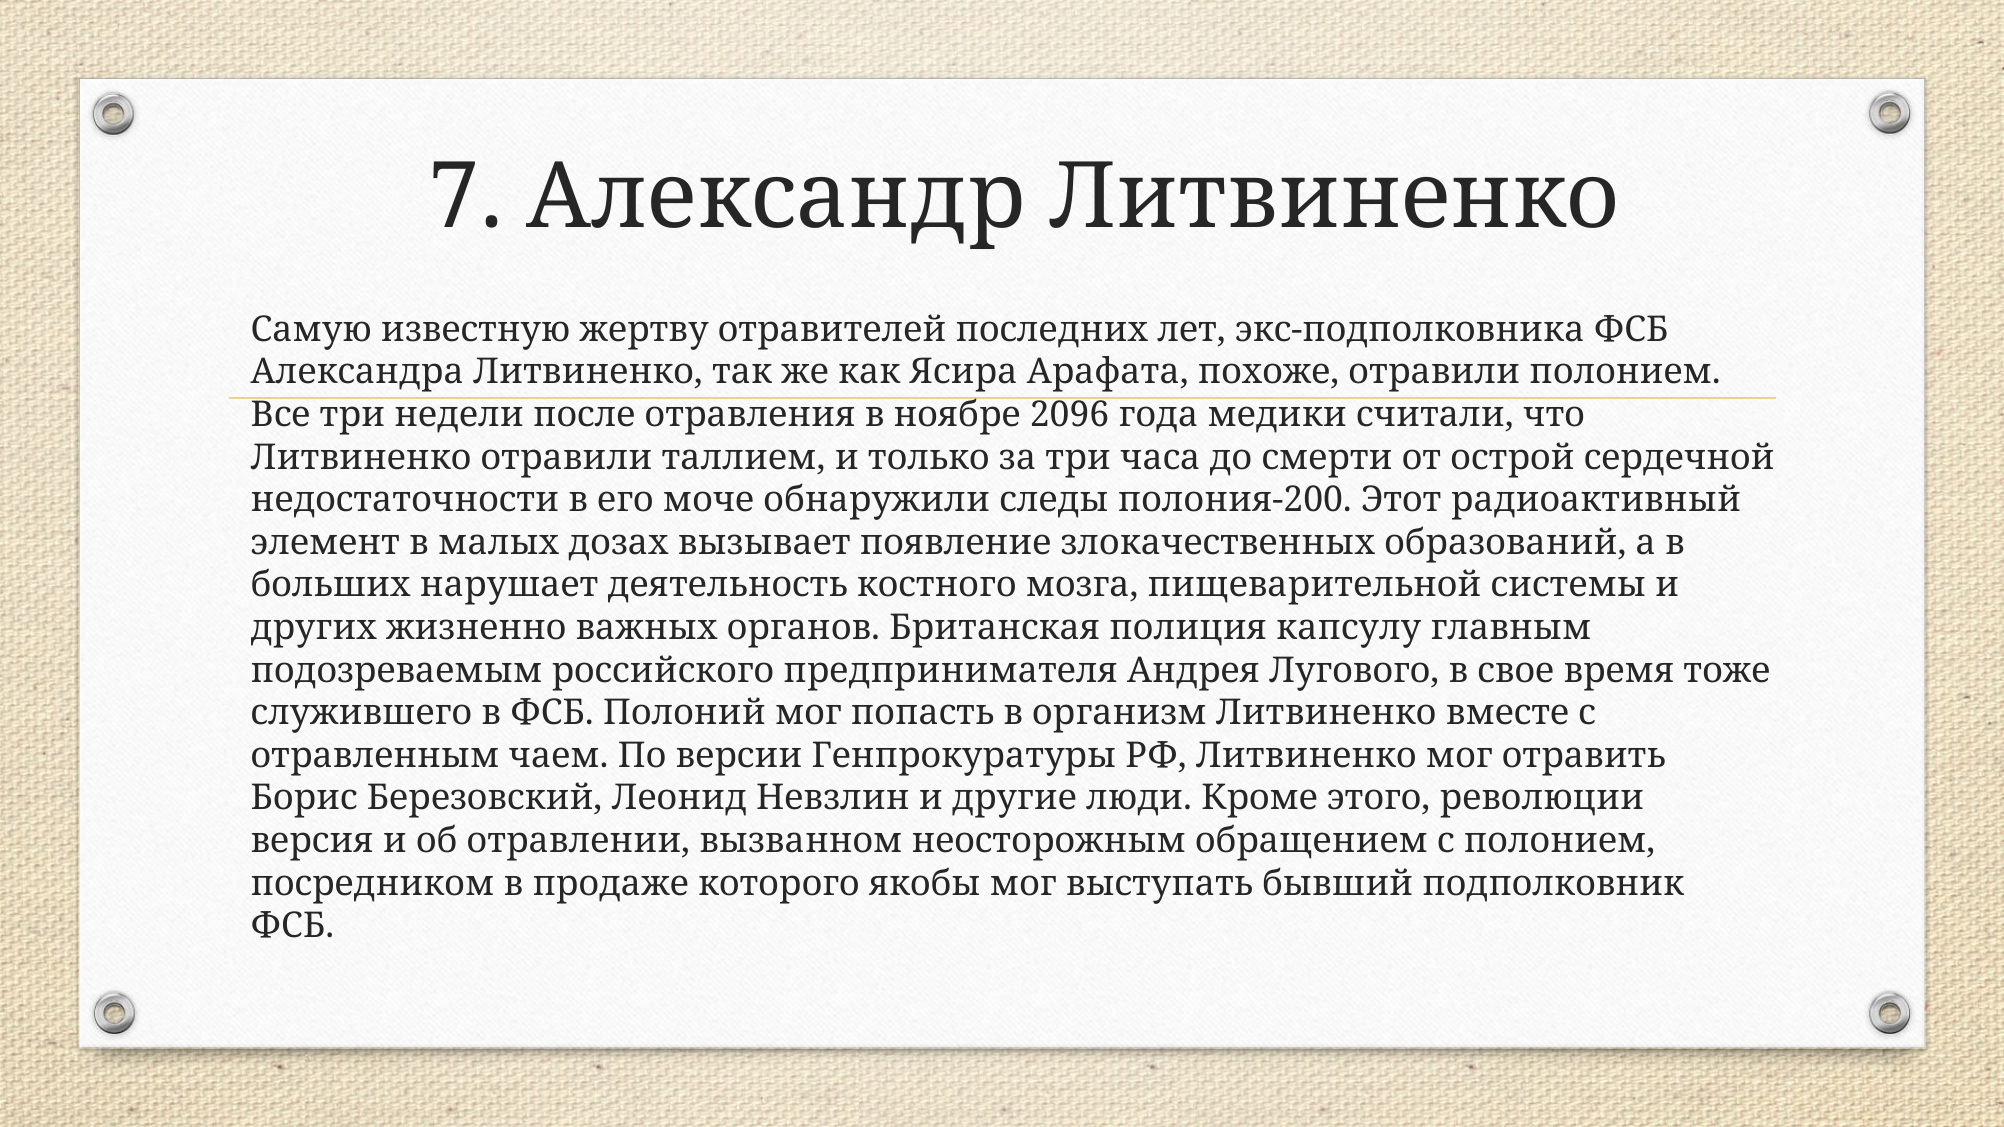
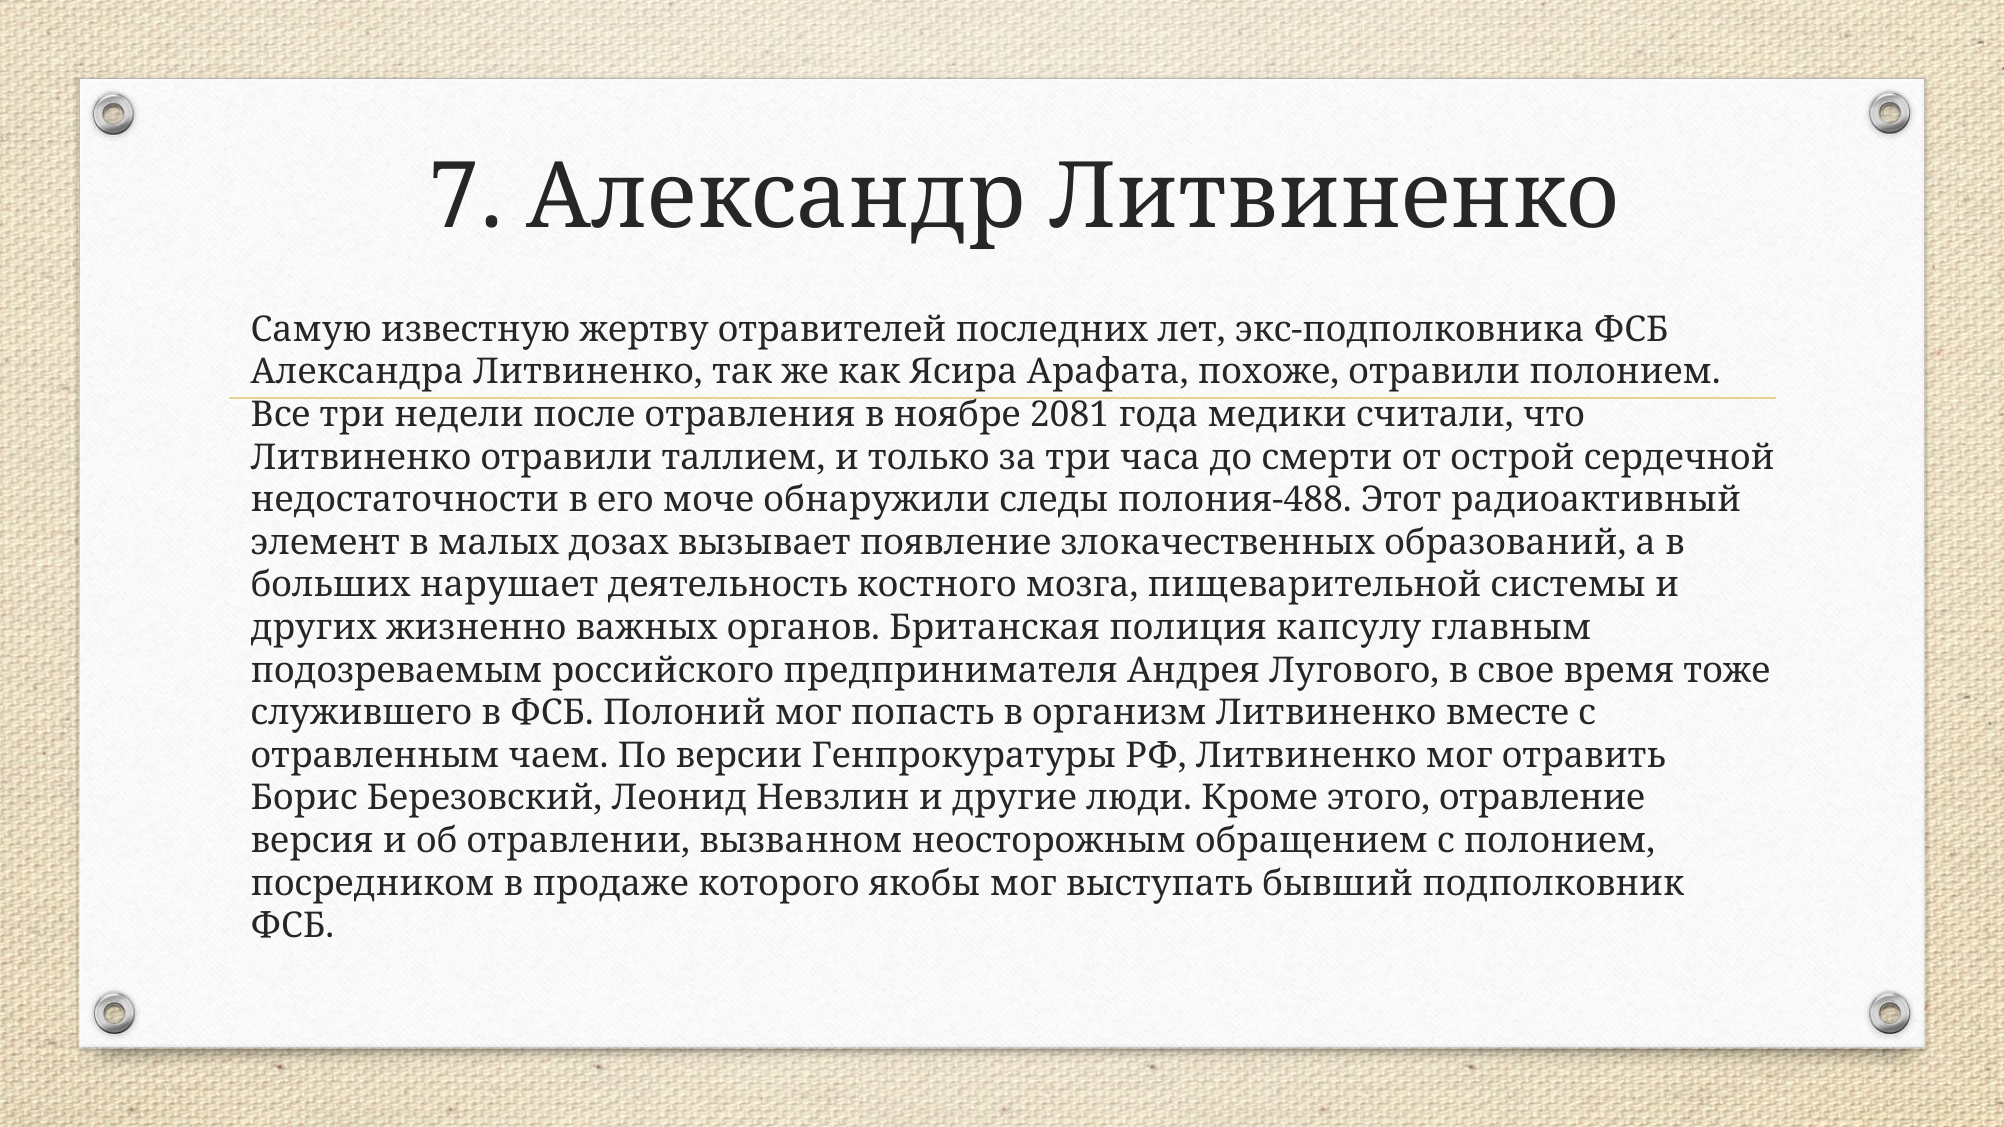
2096: 2096 -> 2081
полония-200: полония-200 -> полония-488
революции: революции -> отравление
